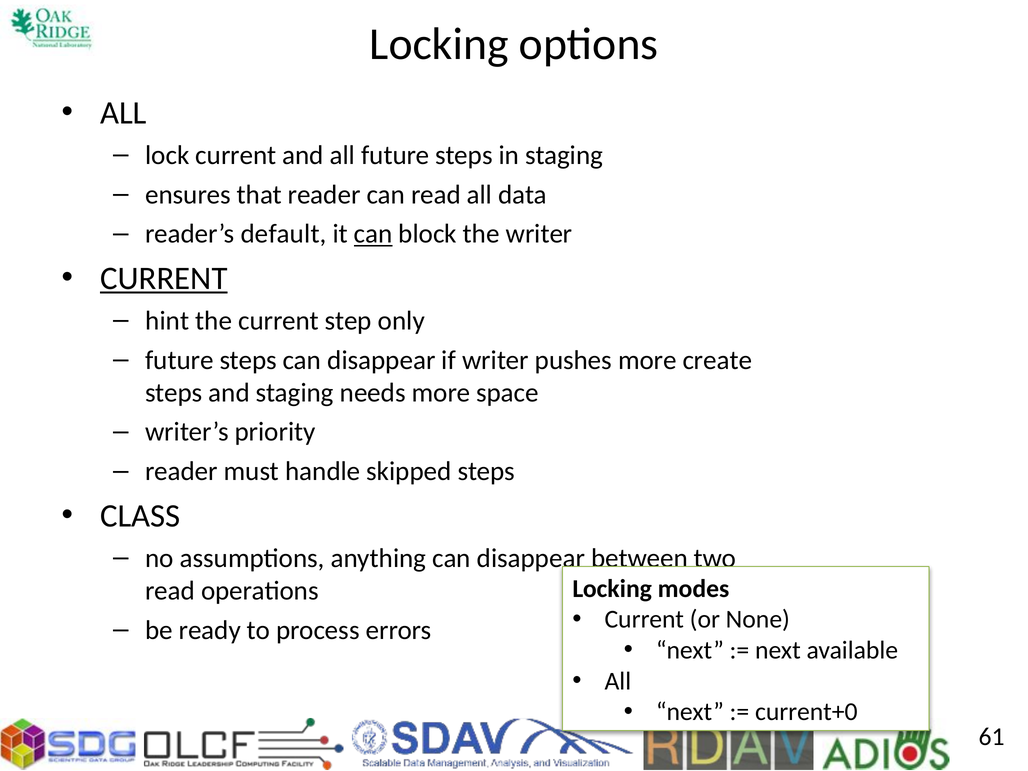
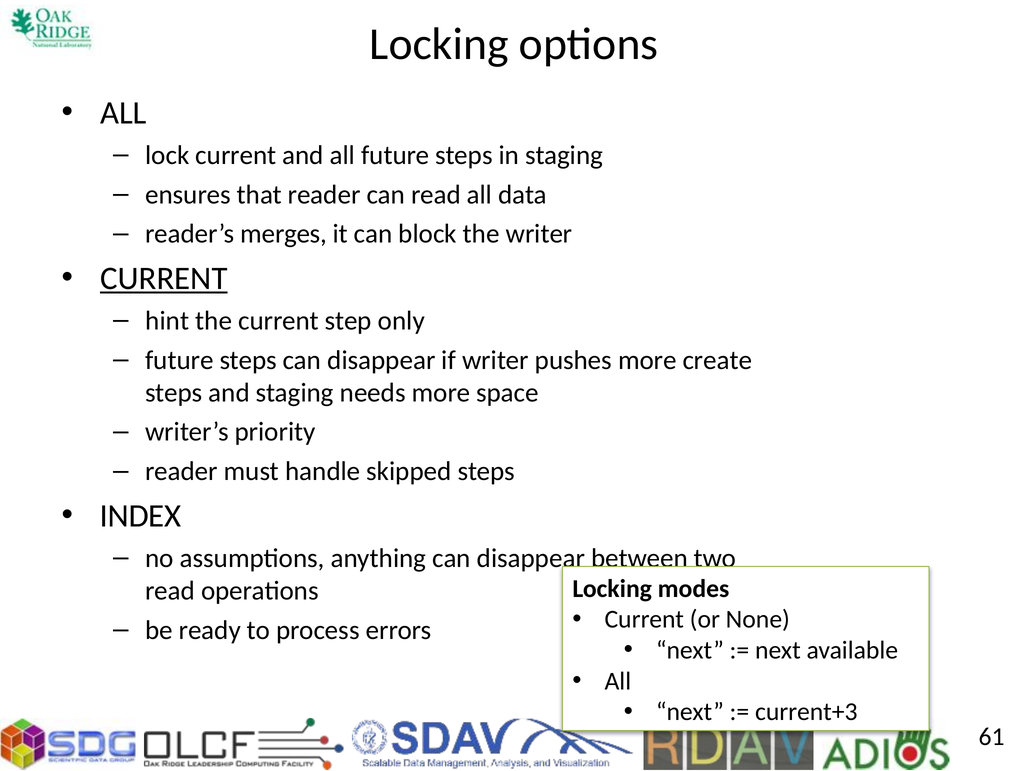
default: default -> merges
can at (373, 234) underline: present -> none
CLASS: CLASS -> INDEX
current+0: current+0 -> current+3
